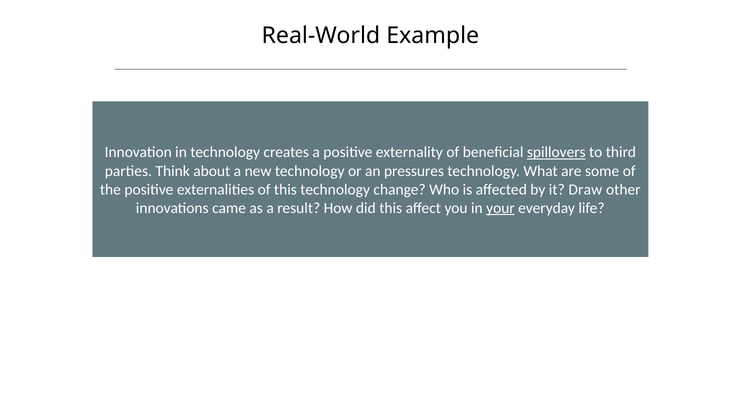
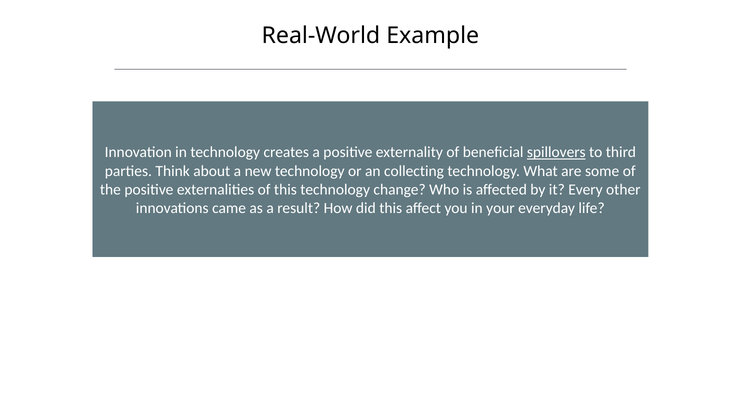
pressures: pressures -> collecting
Draw: Draw -> Every
your underline: present -> none
